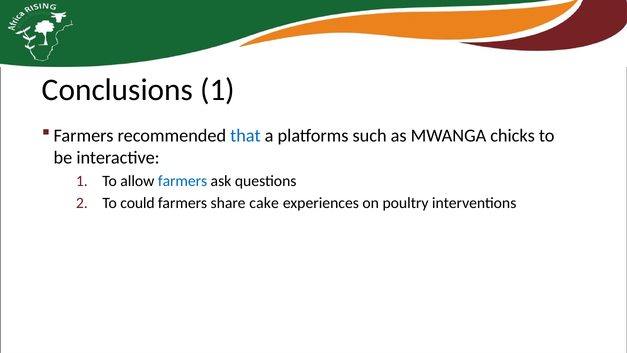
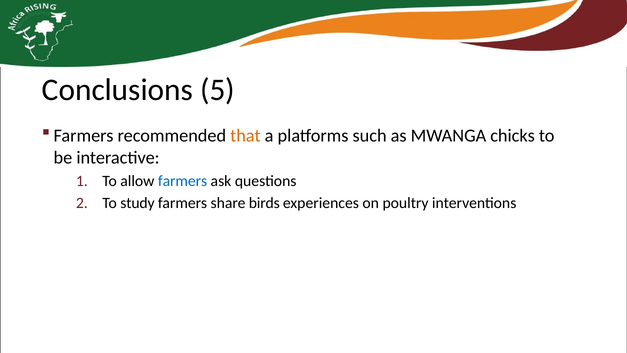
Conclusions 1: 1 -> 5
that colour: blue -> orange
could: could -> study
cake: cake -> birds
